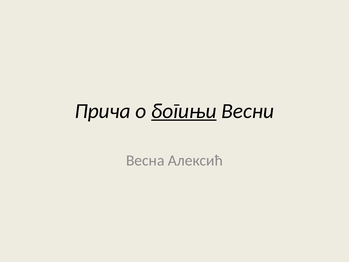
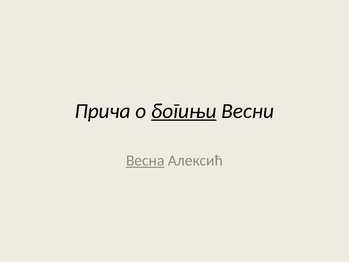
Весна underline: none -> present
